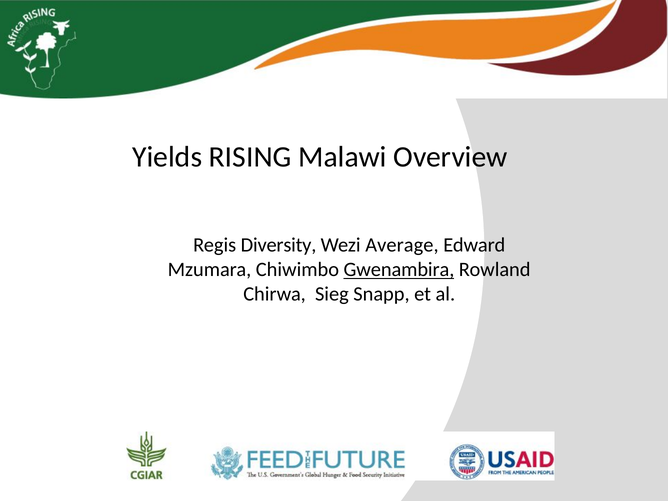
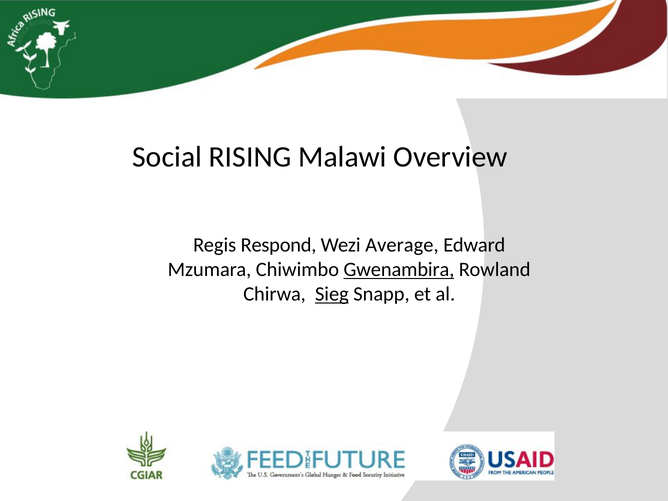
Yields: Yields -> Social
Diversity: Diversity -> Respond
Sieg underline: none -> present
